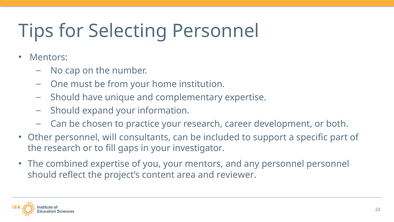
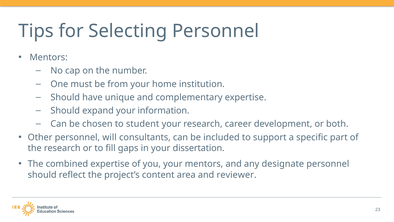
practice: practice -> student
investigator: investigator -> dissertation
any personnel: personnel -> designate
